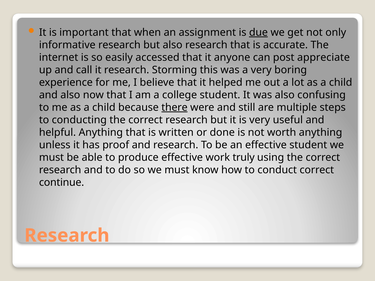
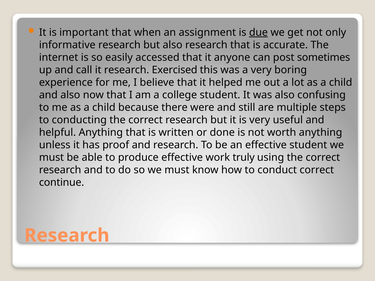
appreciate: appreciate -> sometimes
Storming: Storming -> Exercised
there underline: present -> none
